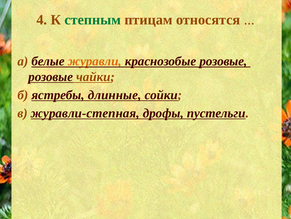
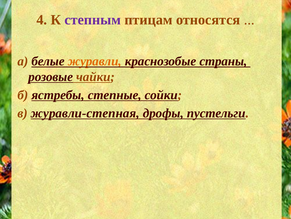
степным colour: green -> purple
краснозобые розовые: розовые -> страны
длинные: длинные -> степные
